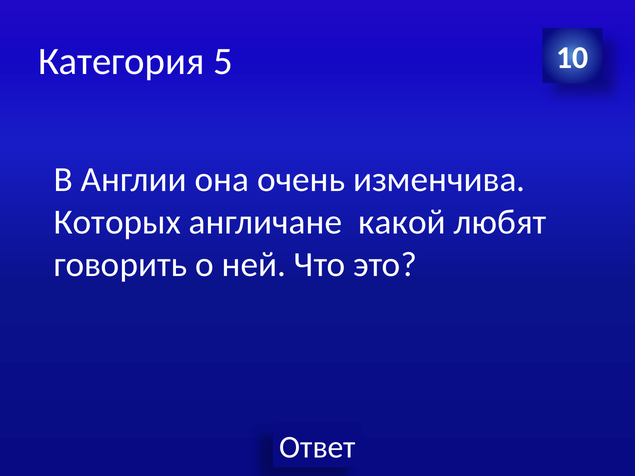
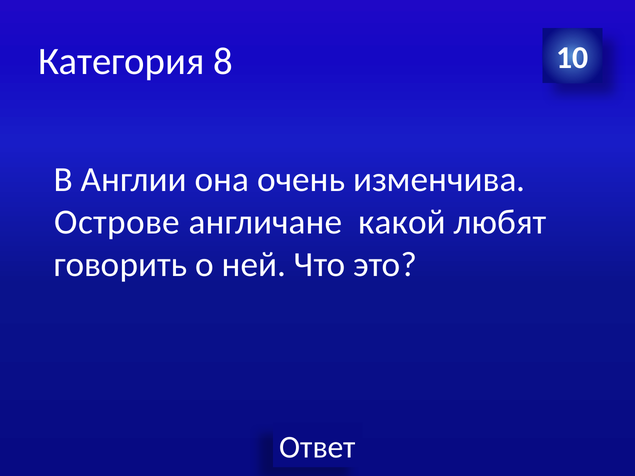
5: 5 -> 8
Которых: Которых -> Острове
